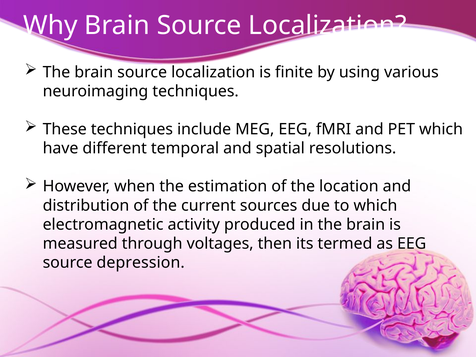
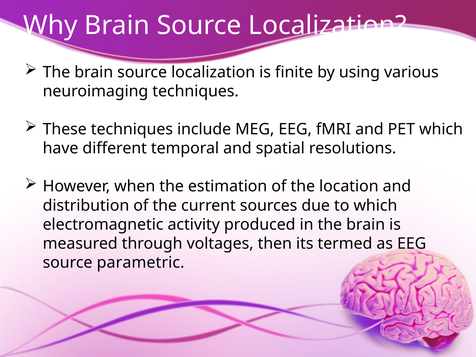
depression: depression -> parametric
